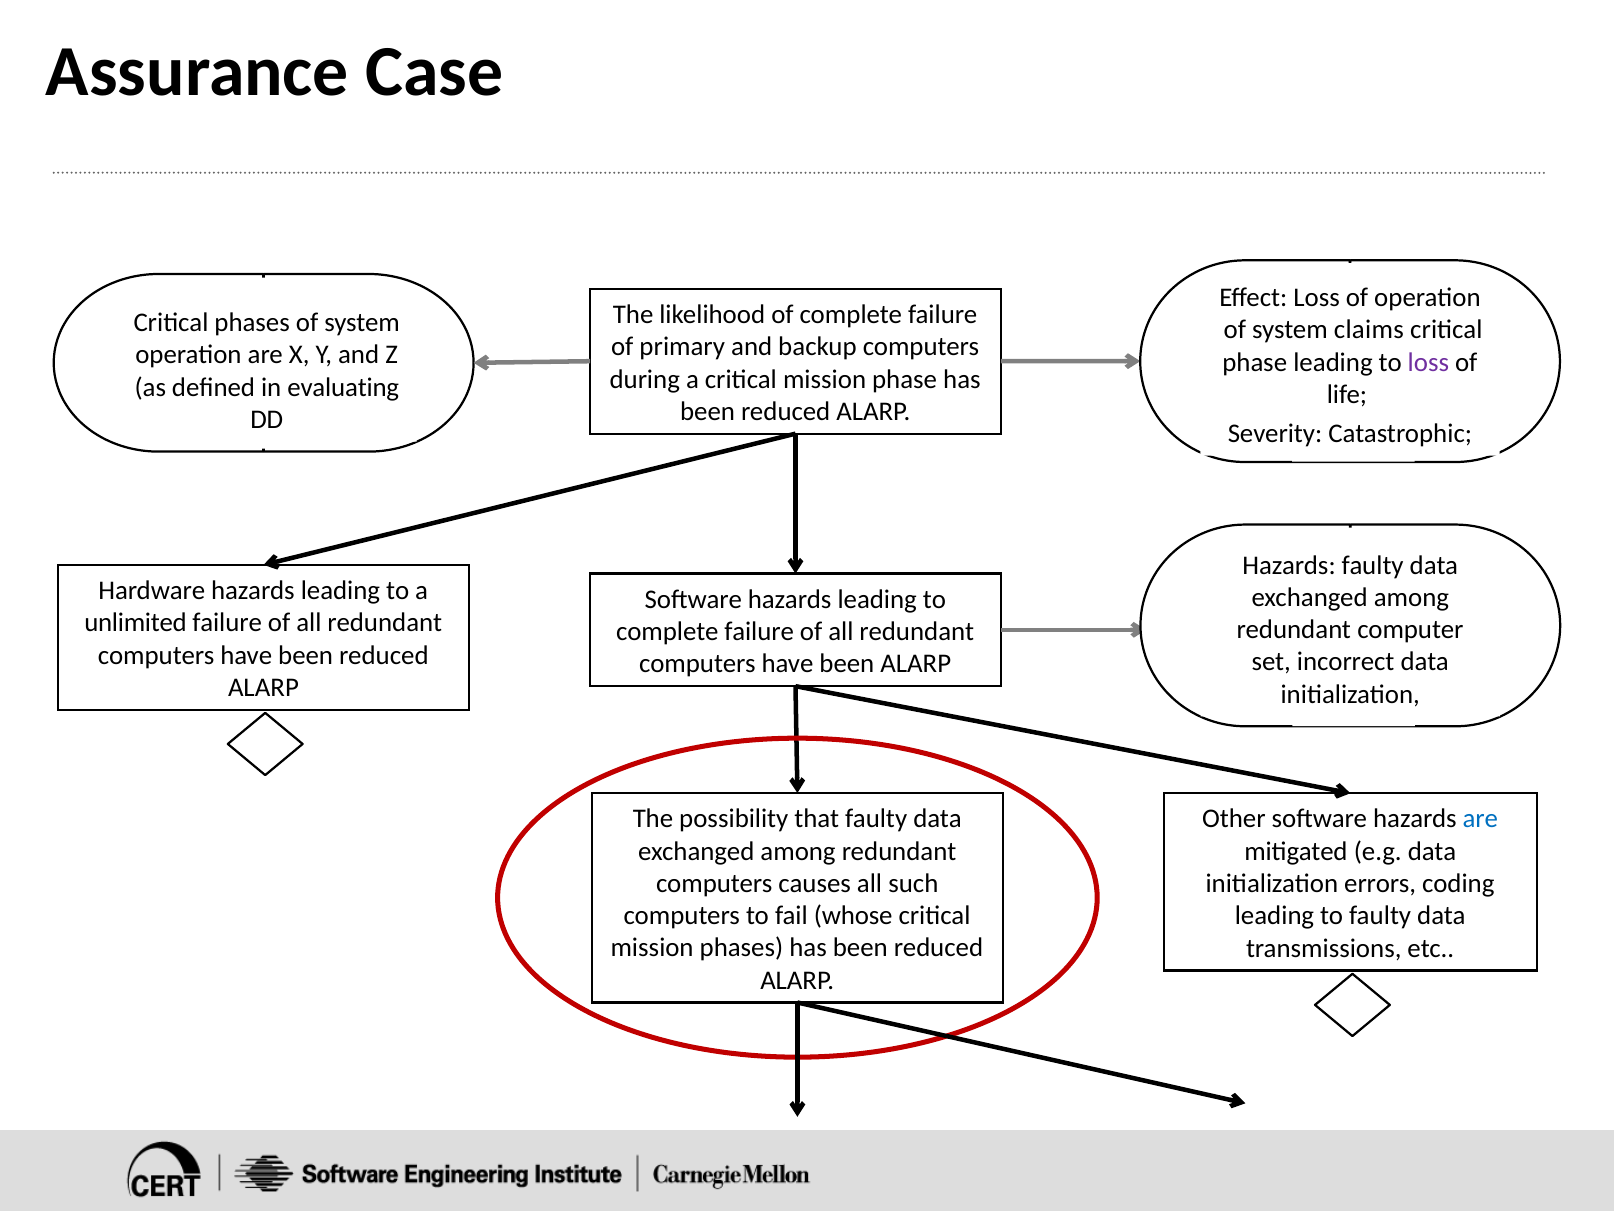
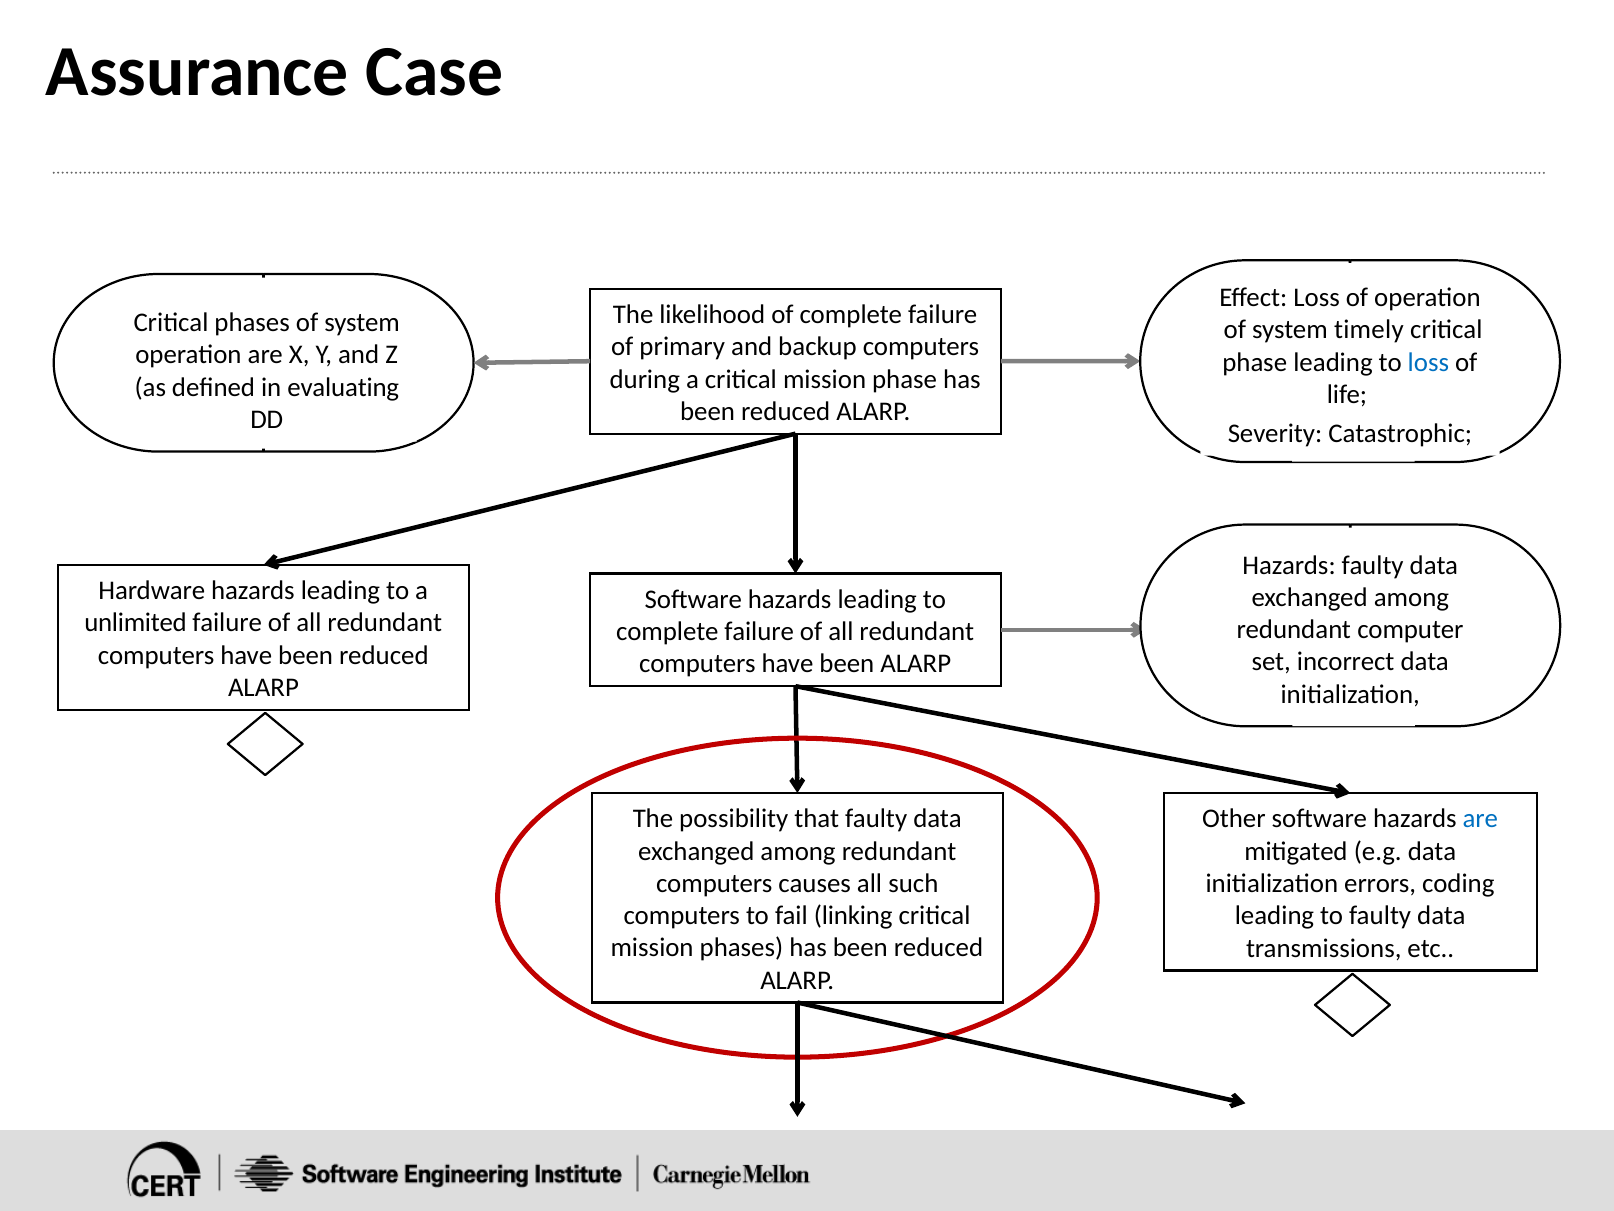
claims: claims -> timely
loss at (1428, 362) colour: purple -> blue
whose: whose -> linking
